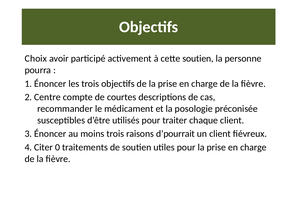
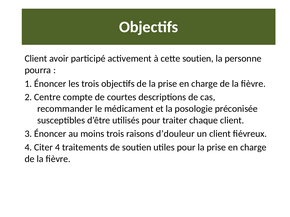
Choix at (36, 59): Choix -> Client
d’pourrait: d’pourrait -> d’douleur
Citer 0: 0 -> 4
